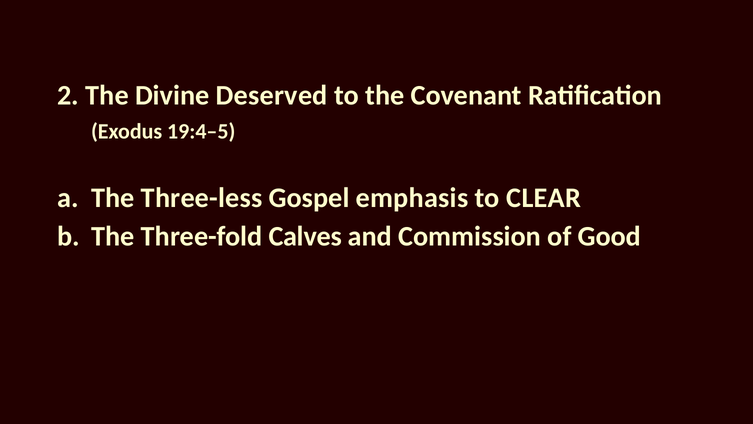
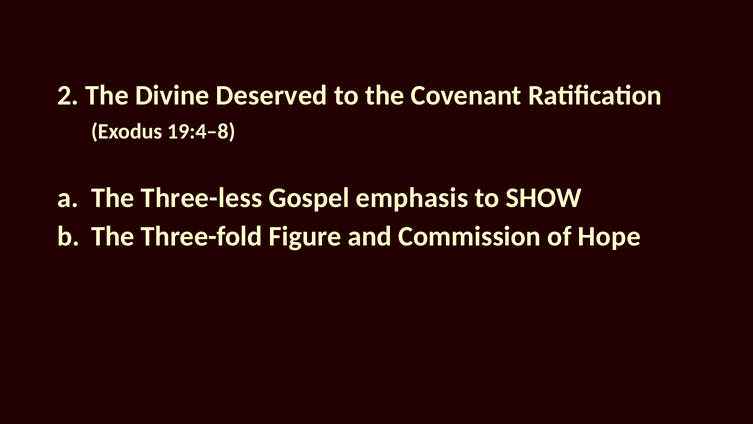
19:4–5: 19:4–5 -> 19:4–8
CLEAR: CLEAR -> SHOW
Calves: Calves -> Figure
Good: Good -> Hope
